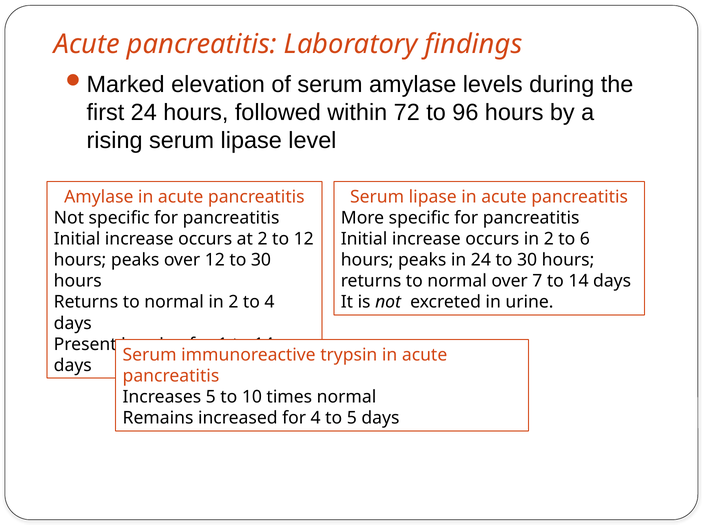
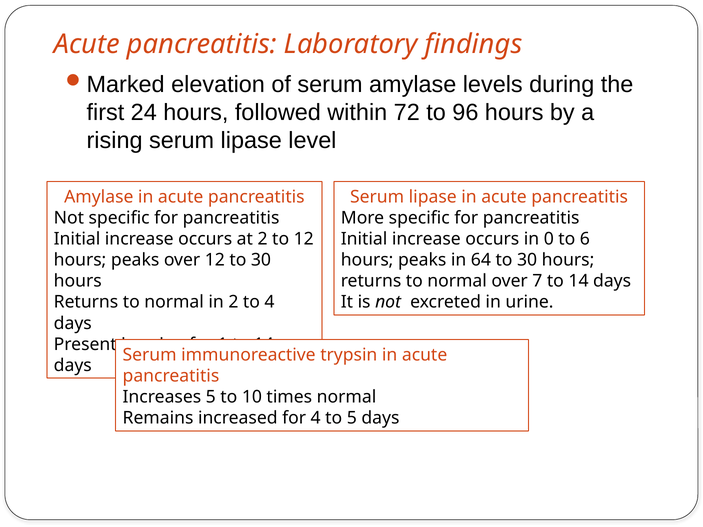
occurs in 2: 2 -> 0
in 24: 24 -> 64
